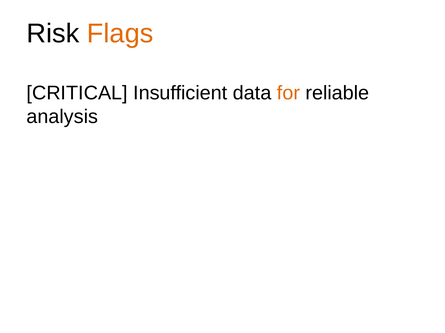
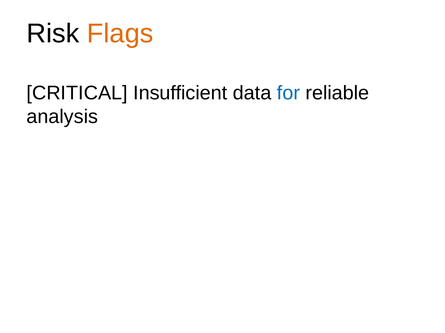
for colour: orange -> blue
